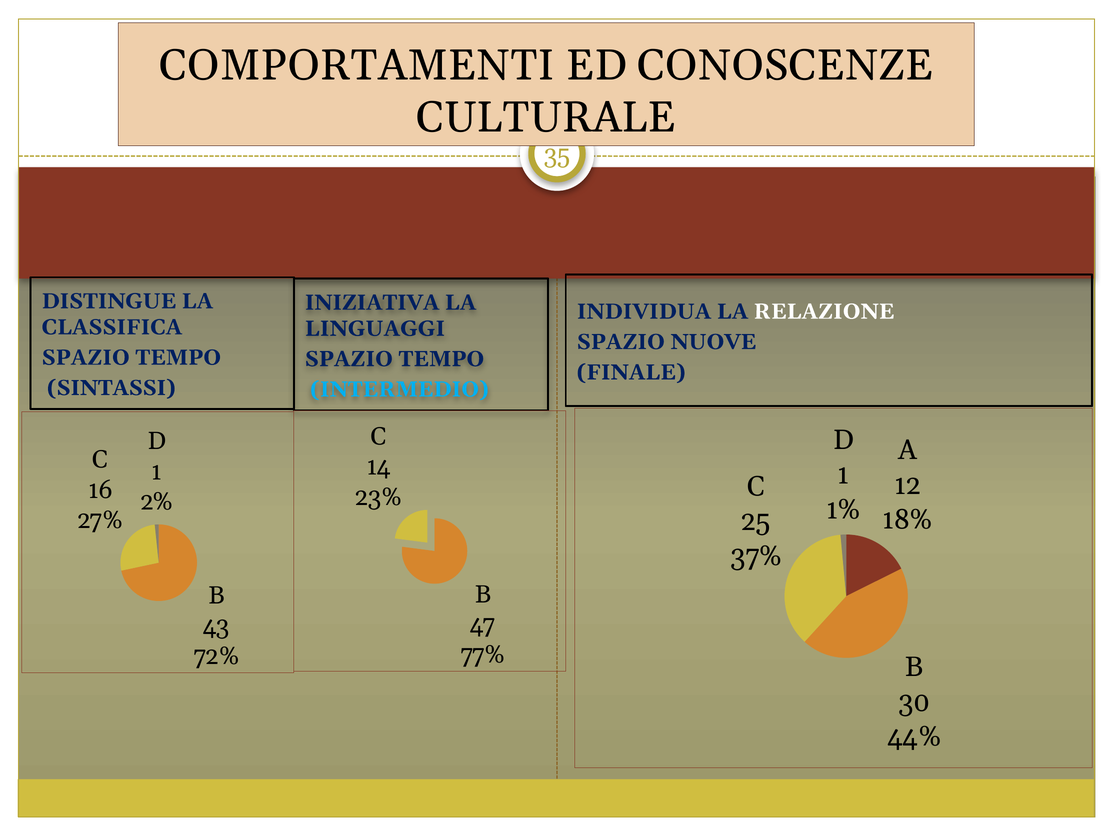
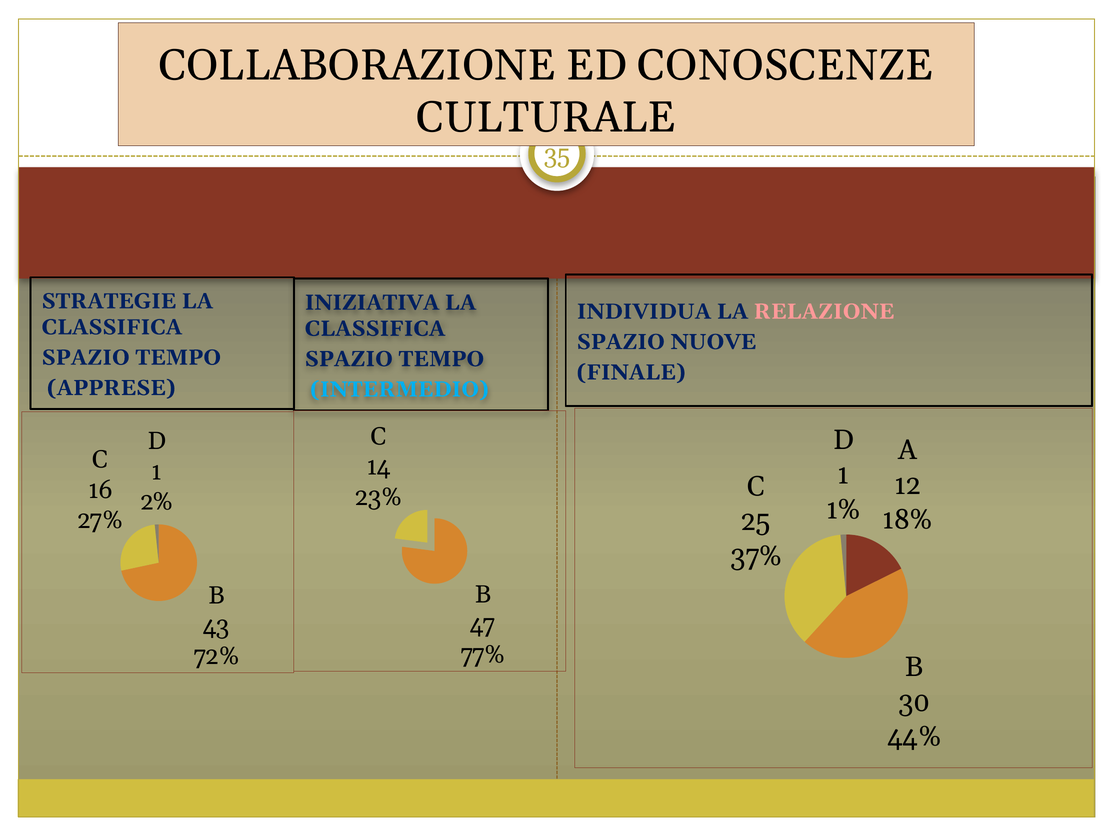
COMPORTAMENTI: COMPORTAMENTI -> COLLABORAZIONE
DISTINGUE: DISTINGUE -> STRATEGIE
RELAZIONE colour: white -> pink
LINGUAGGI at (375, 328): LINGUAGGI -> CLASSIFICA
SINTASSI: SINTASSI -> APPRESE
